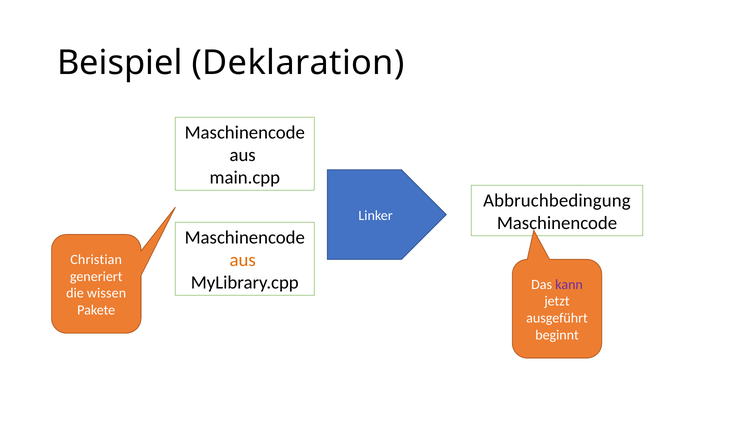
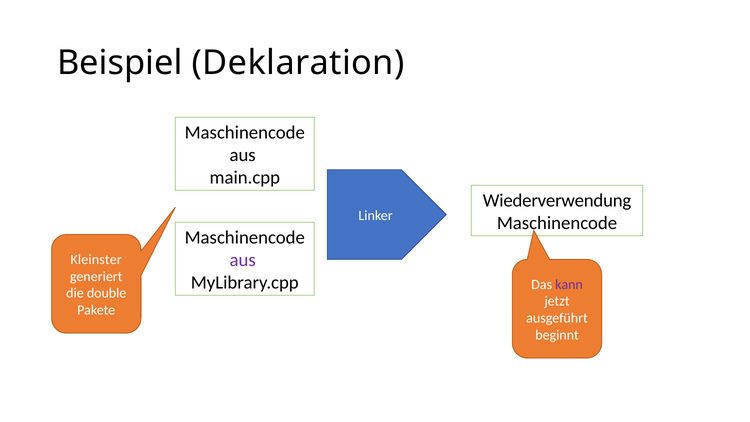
Abbruchbedingung: Abbruchbedingung -> Wiederverwendung
aus at (243, 260) colour: orange -> purple
Christian: Christian -> Kleinster
wissen: wissen -> double
